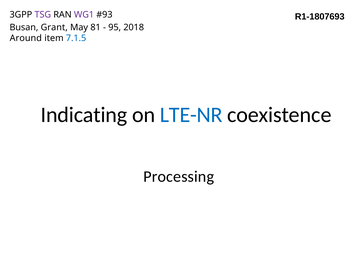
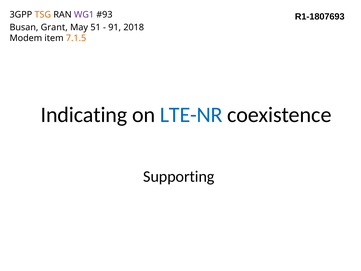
TSG colour: purple -> orange
81: 81 -> 51
95: 95 -> 91
Around: Around -> Modem
7.1.5 colour: blue -> orange
Processing: Processing -> Supporting
